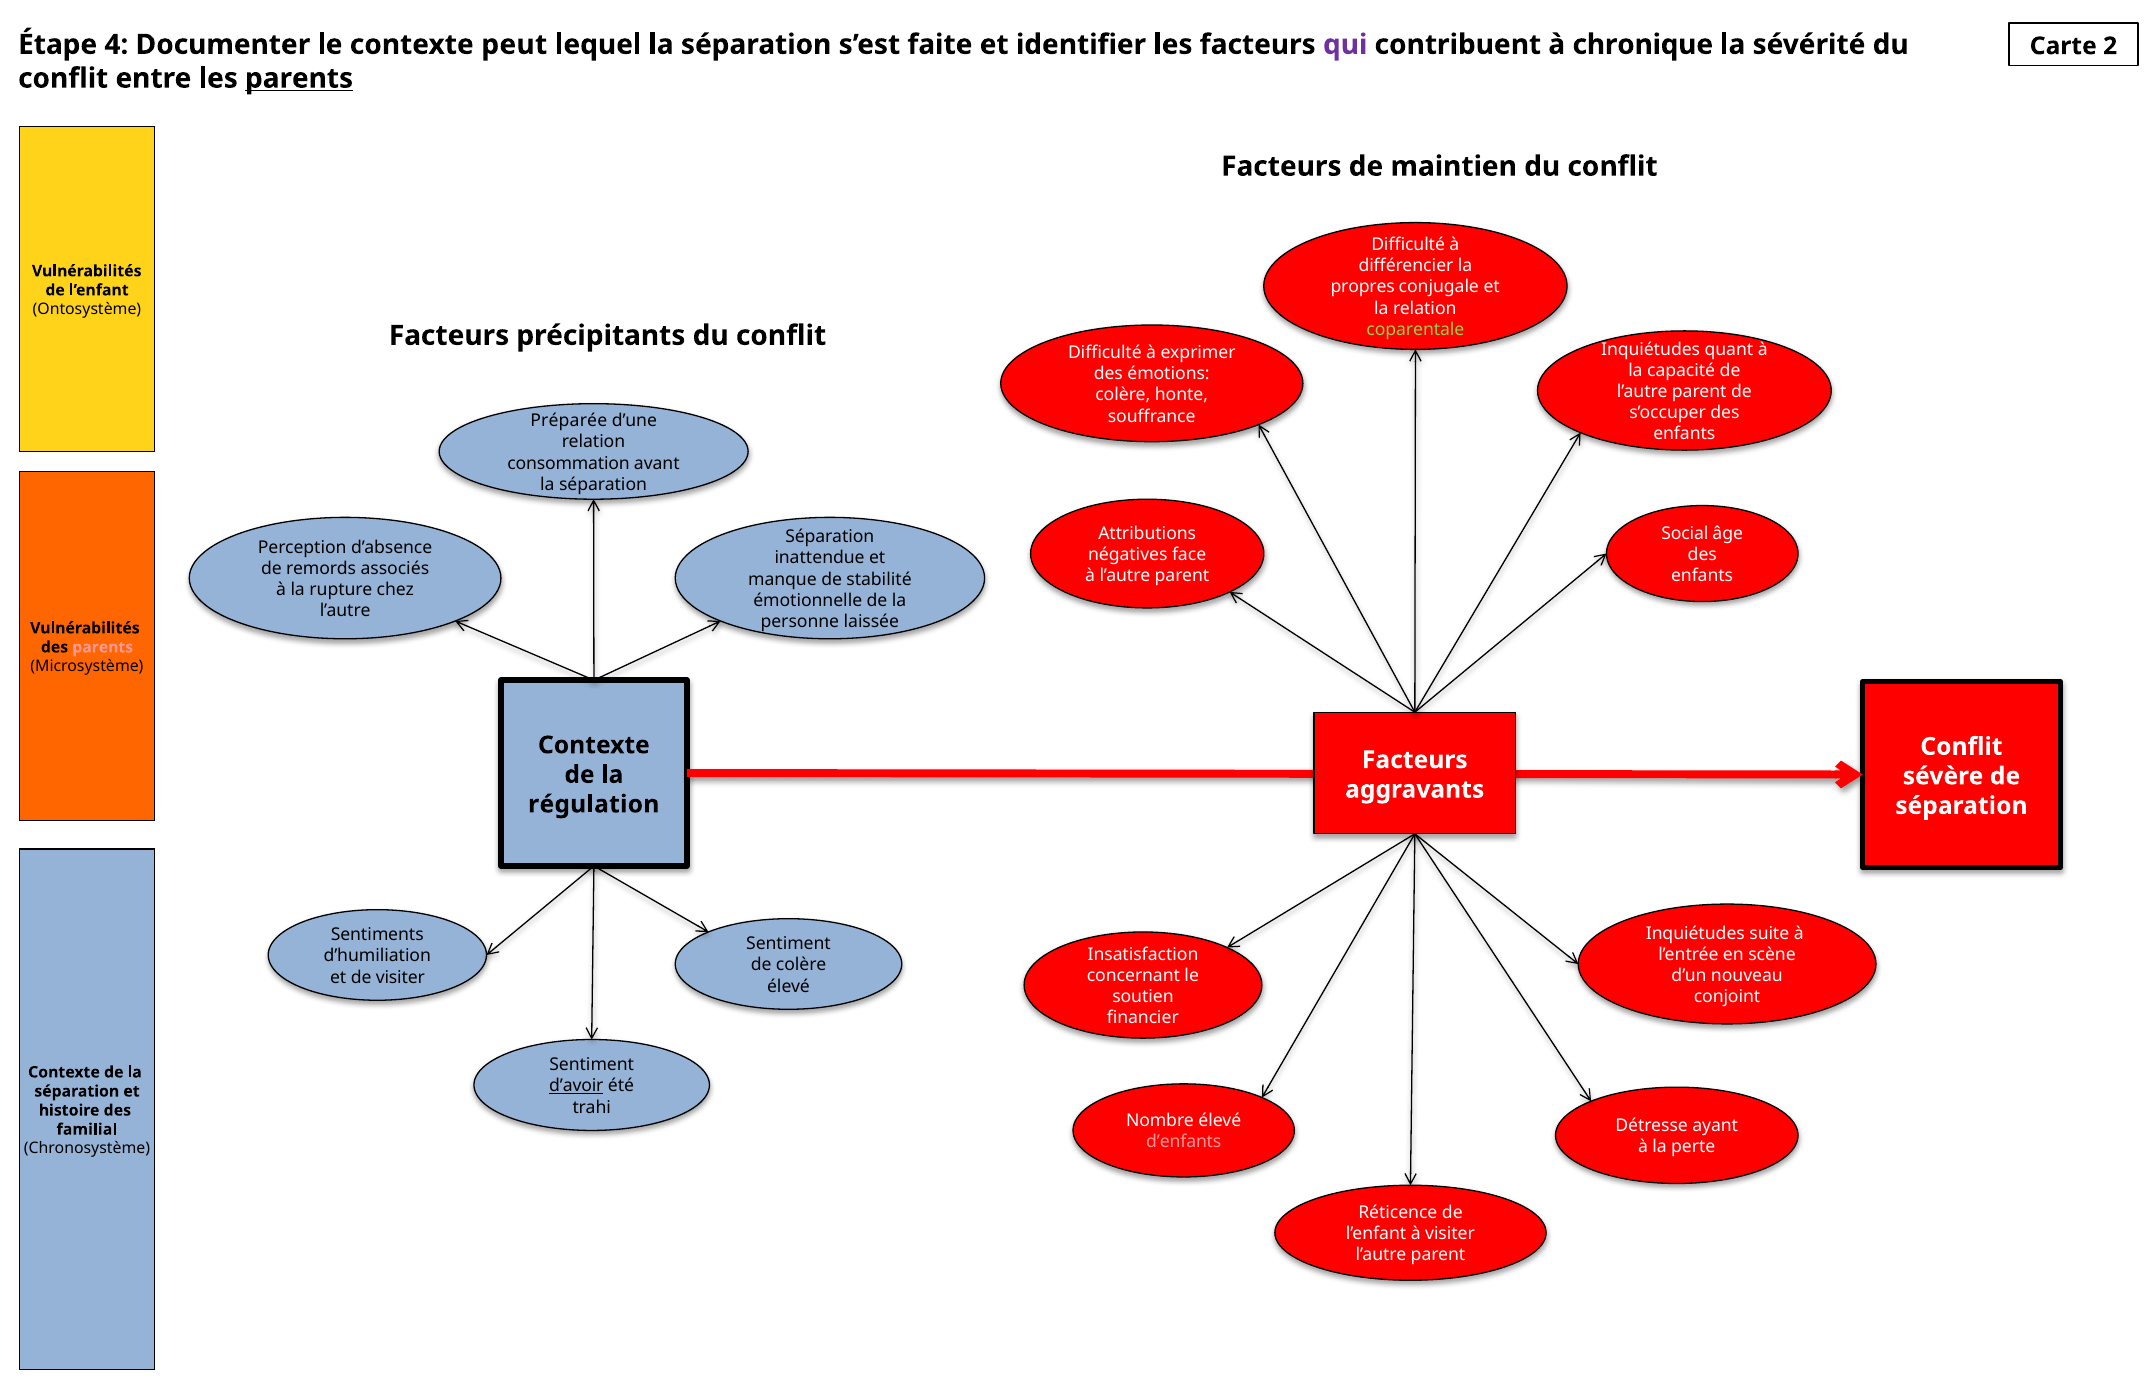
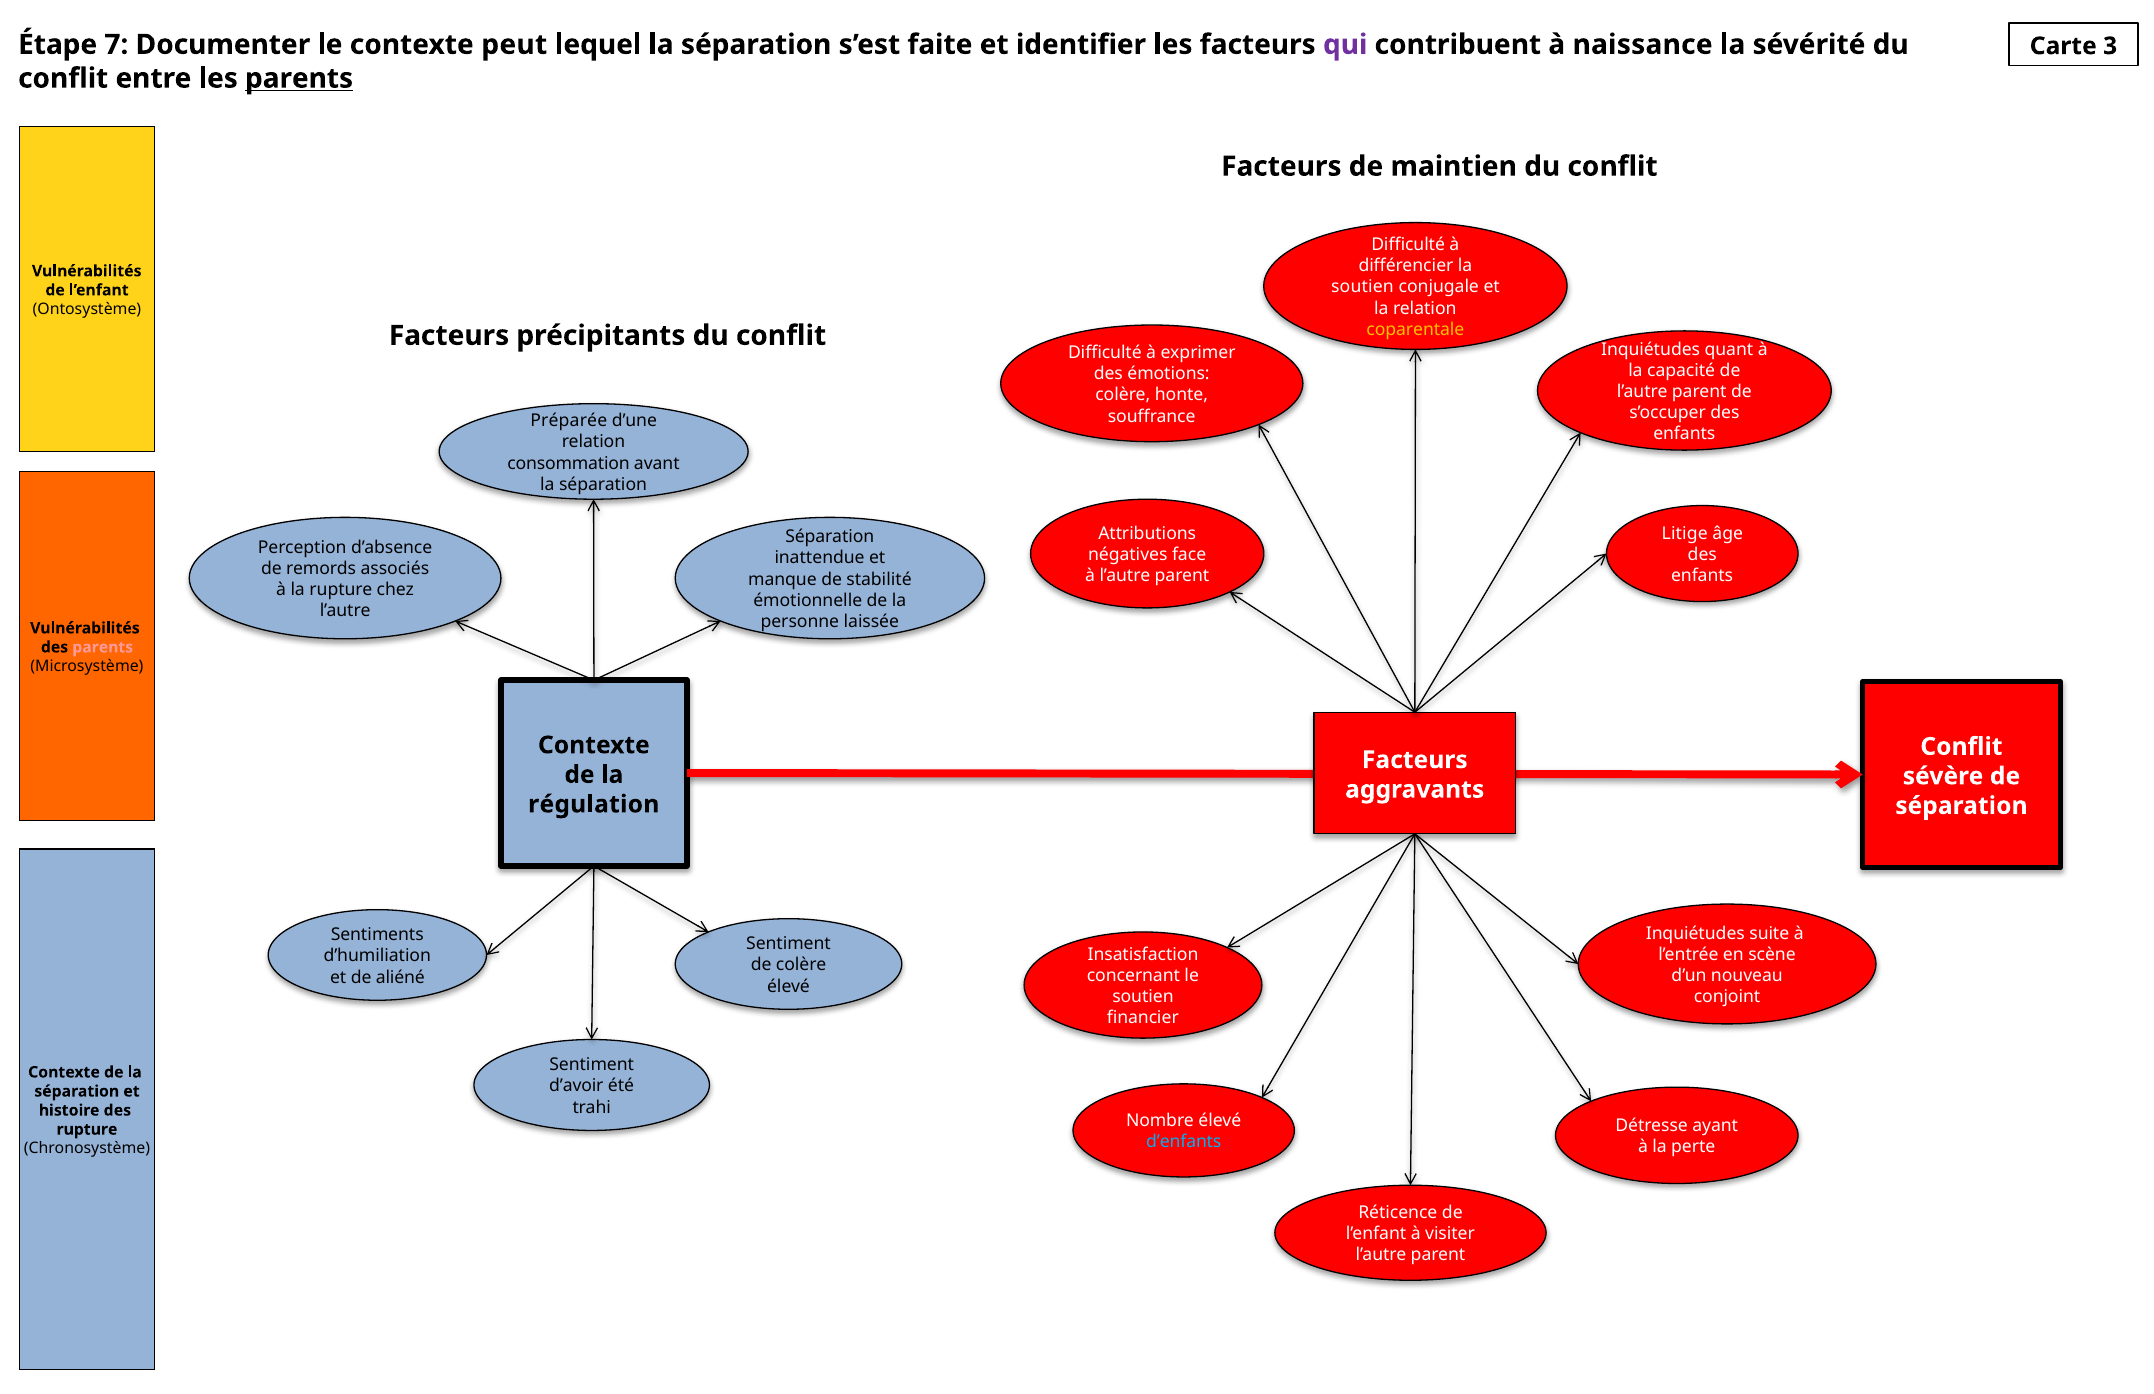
4: 4 -> 7
chronique: chronique -> naissance
2: 2 -> 3
propres at (1363, 287): propres -> soutien
coparentale colour: light green -> yellow
Social: Social -> Litige
de visiter: visiter -> aliéné
d’avoir underline: present -> none
familial at (87, 1129): familial -> rupture
d’enfants colour: pink -> light blue
